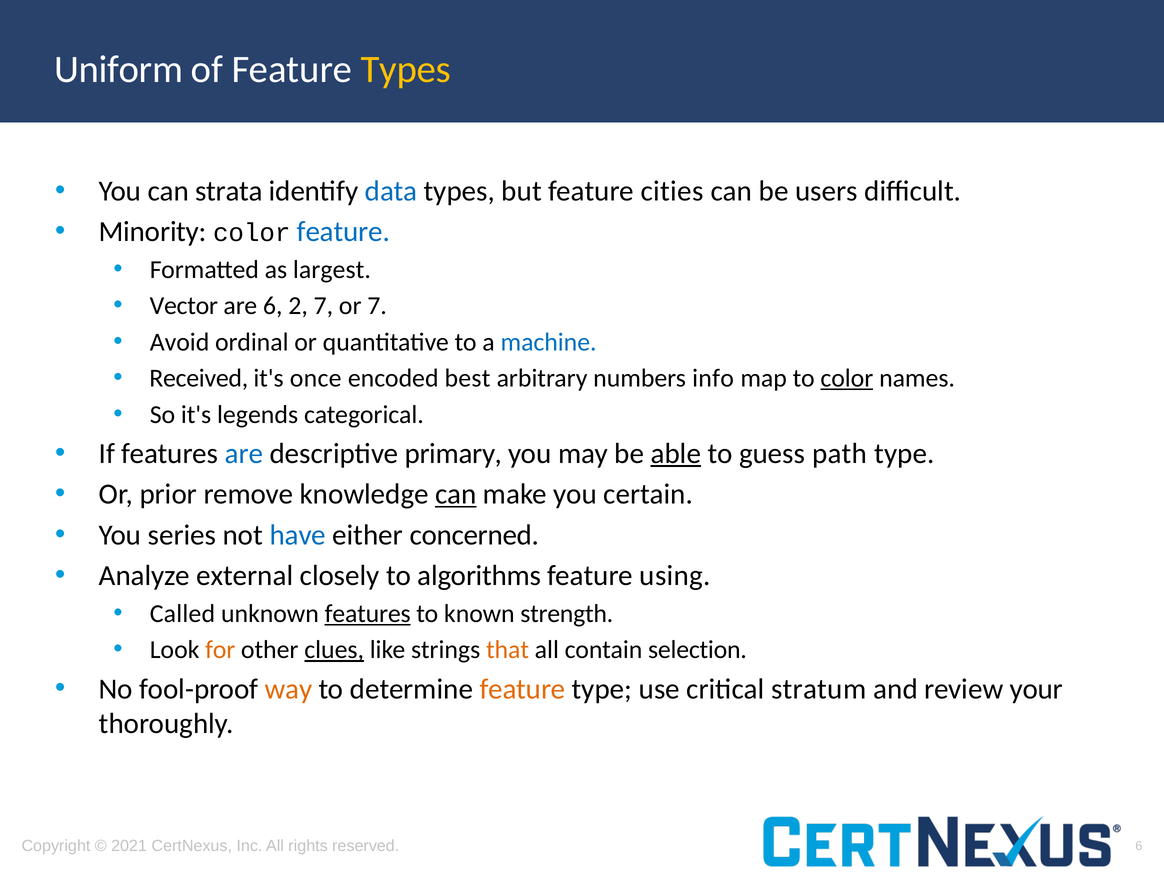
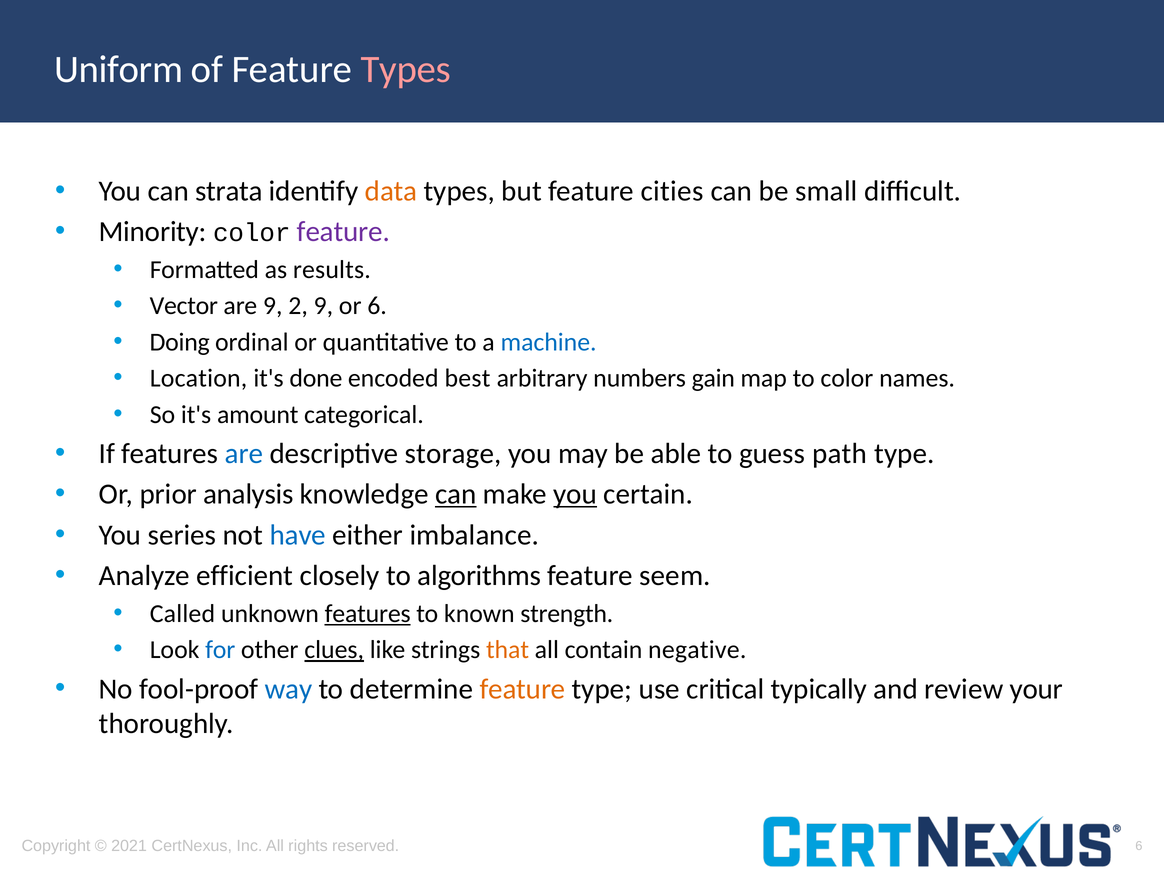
Types at (406, 69) colour: yellow -> pink
data colour: blue -> orange
users: users -> small
feature at (343, 232) colour: blue -> purple
largest: largest -> results
are 6: 6 -> 9
2 7: 7 -> 9
or 7: 7 -> 6
Avoid: Avoid -> Doing
Received: Received -> Location
once: once -> done
info: info -> gain
color at (847, 378) underline: present -> none
legends: legends -> amount
primary: primary -> storage
able underline: present -> none
remove: remove -> analysis
you at (575, 494) underline: none -> present
concerned: concerned -> imbalance
external: external -> efficient
using: using -> seem
for colour: orange -> blue
selection: selection -> negative
way colour: orange -> blue
stratum: stratum -> typically
